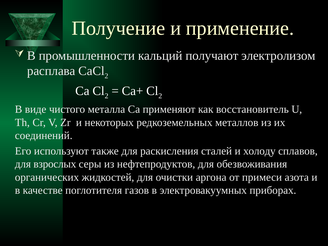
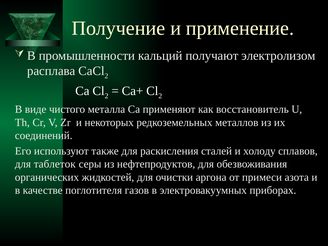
взрослых: взрослых -> таблеток
